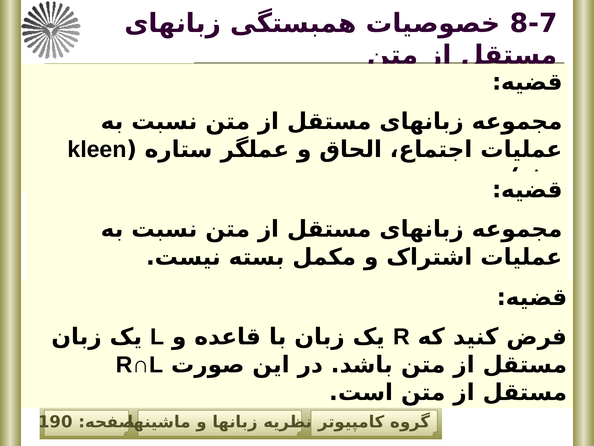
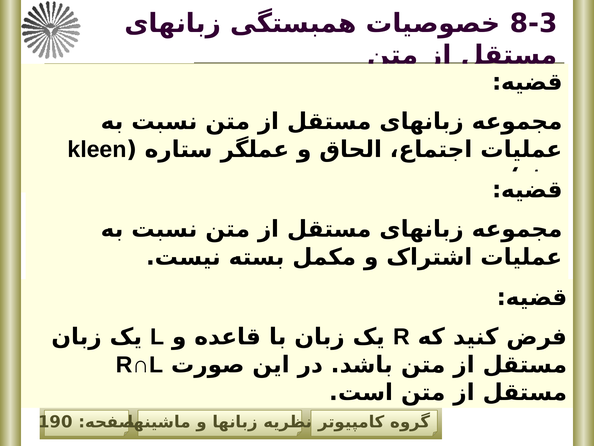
8-7: 8-7 -> 8-3
